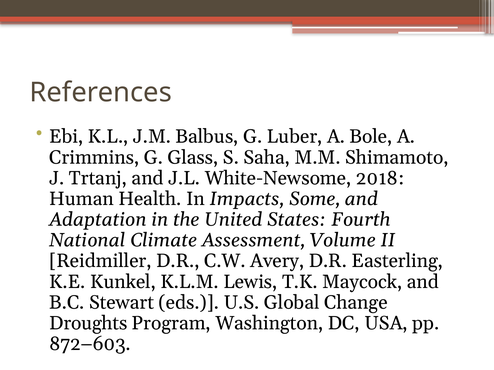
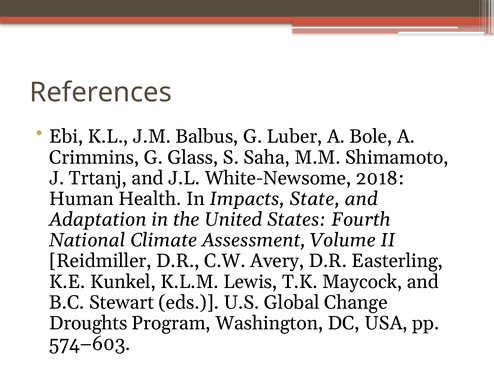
Some: Some -> State
872–603: 872–603 -> 574–603
